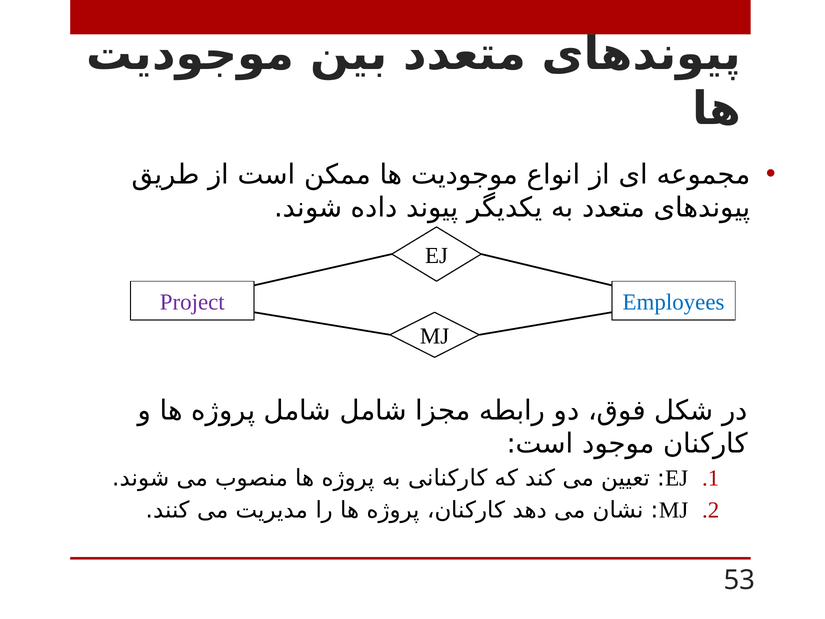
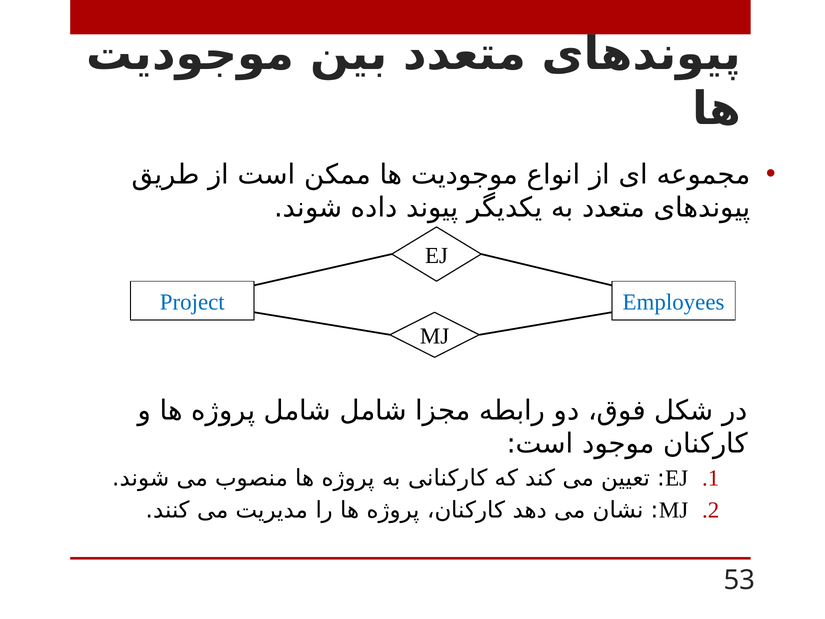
Project colour: purple -> blue
